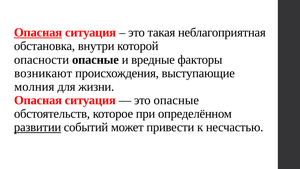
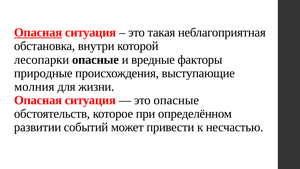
опасности: опасности -> лесопарки
возникают: возникают -> природные
развитии underline: present -> none
